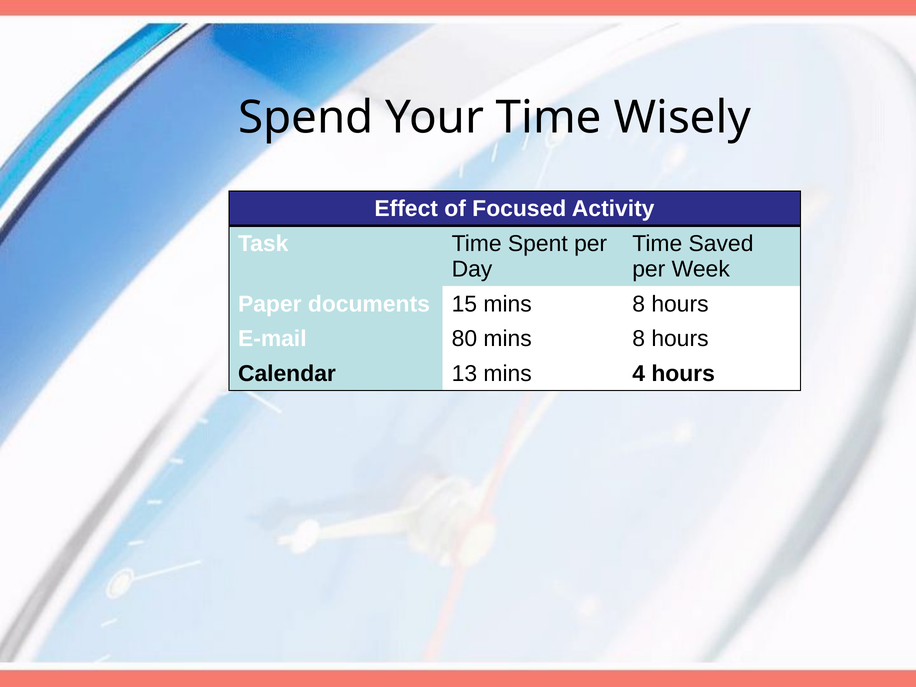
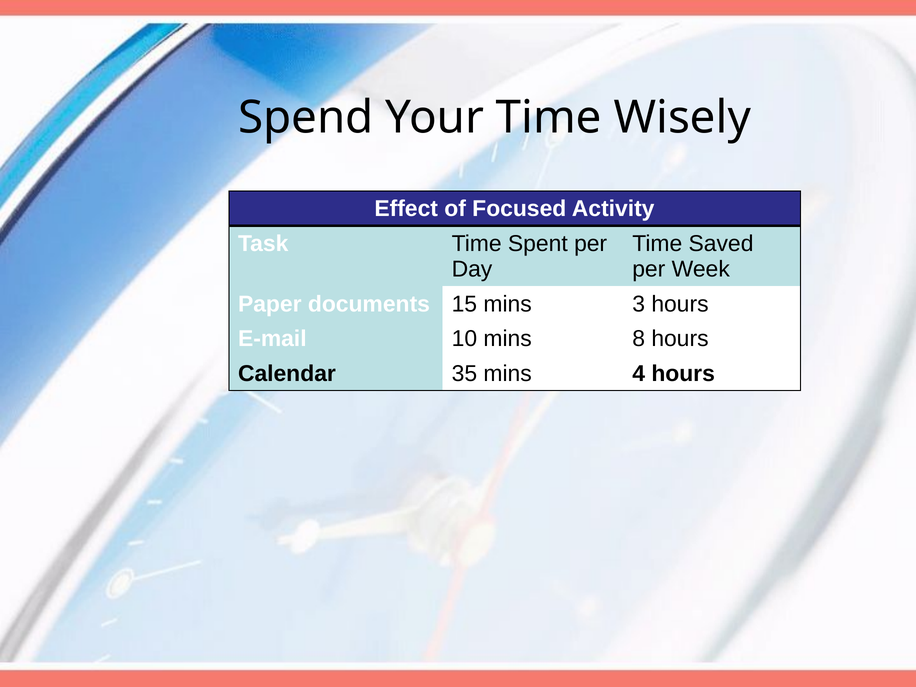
15 mins 8: 8 -> 3
80: 80 -> 10
13: 13 -> 35
